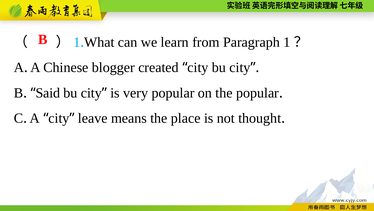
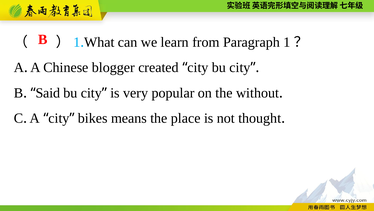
the popular: popular -> without
leave: leave -> bikes
